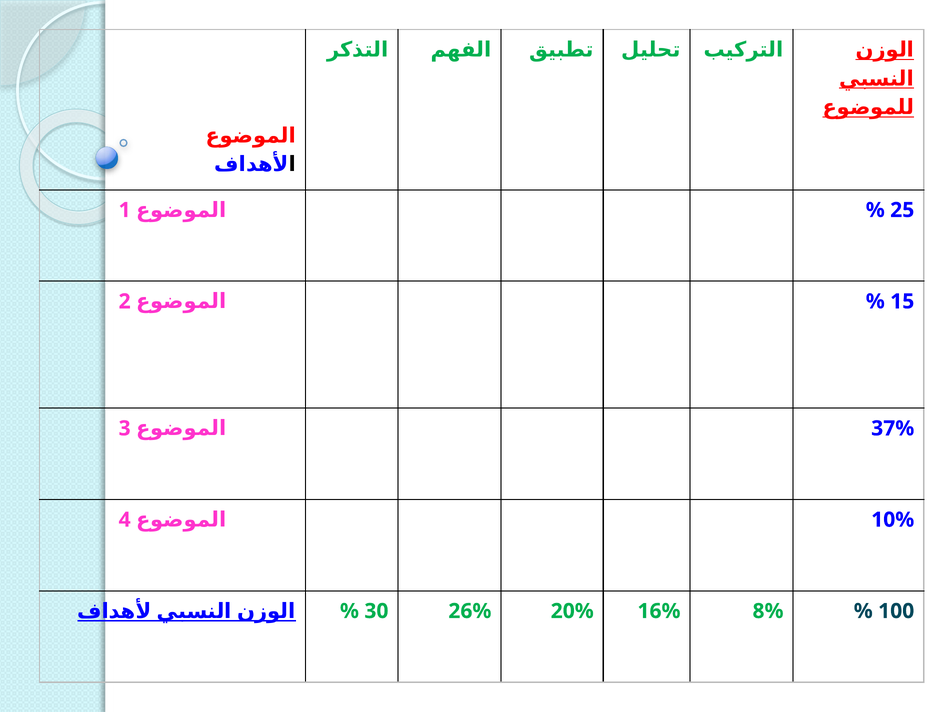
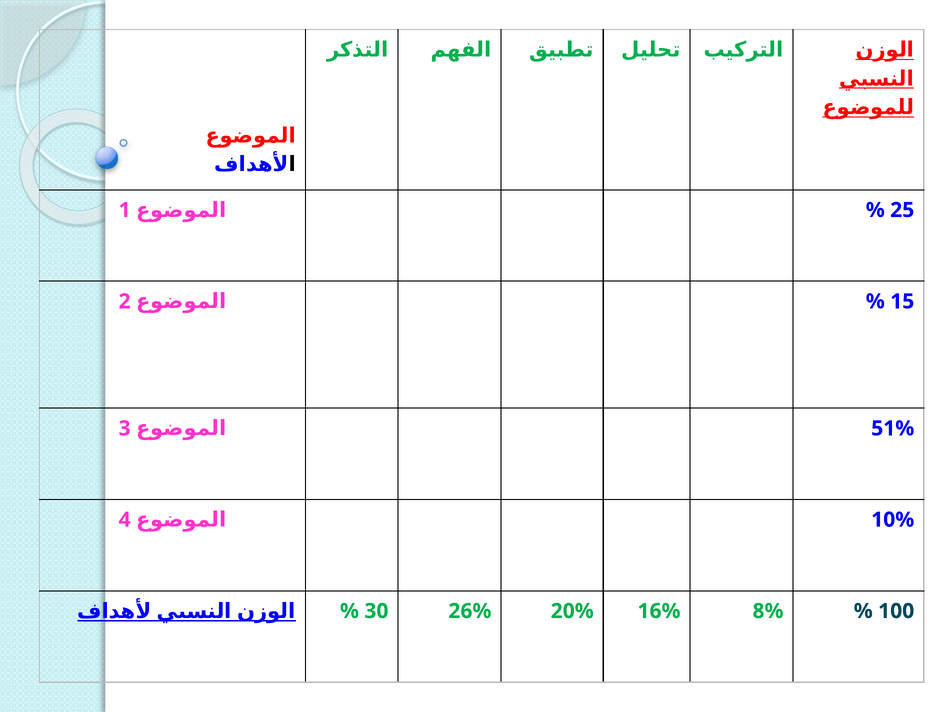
37%: 37% -> 51%
